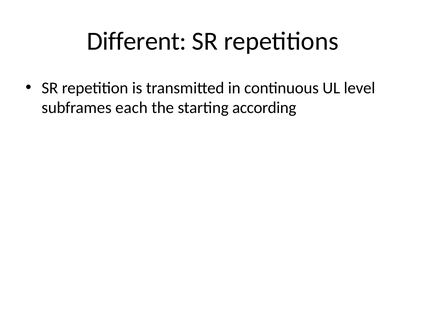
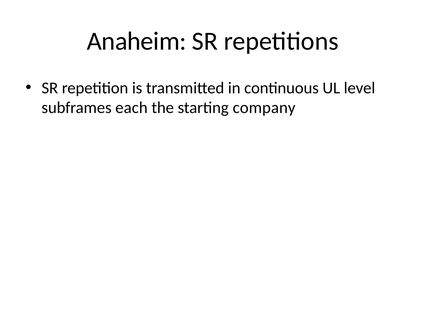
Different: Different -> Anaheim
according: according -> company
